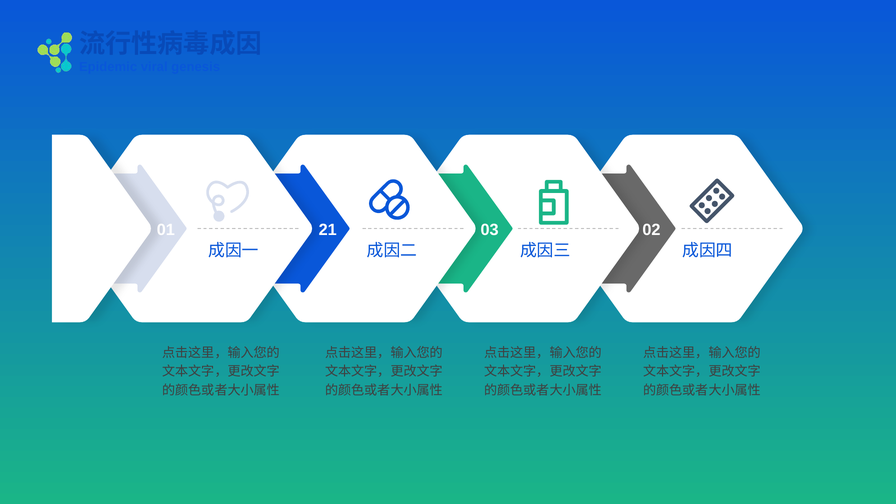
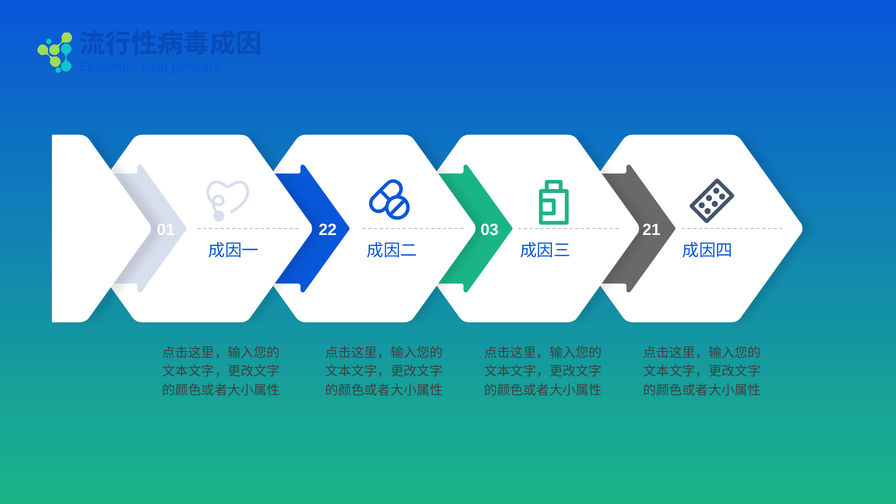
21: 21 -> 22
02: 02 -> 21
